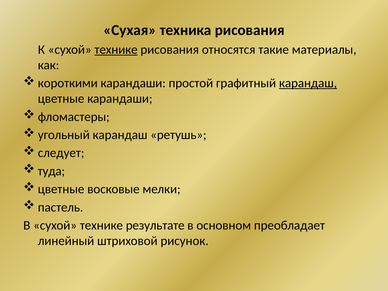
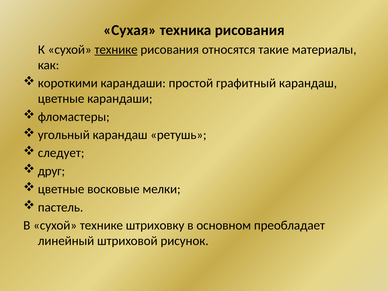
карандаш at (308, 83) underline: present -> none
туда: туда -> друг
результате: результате -> штриховку
